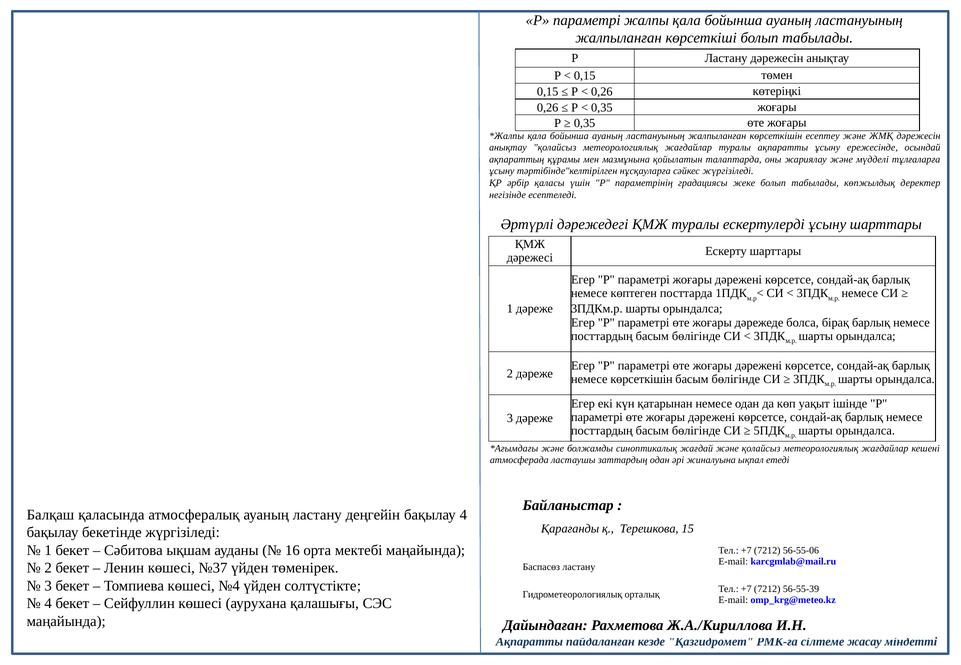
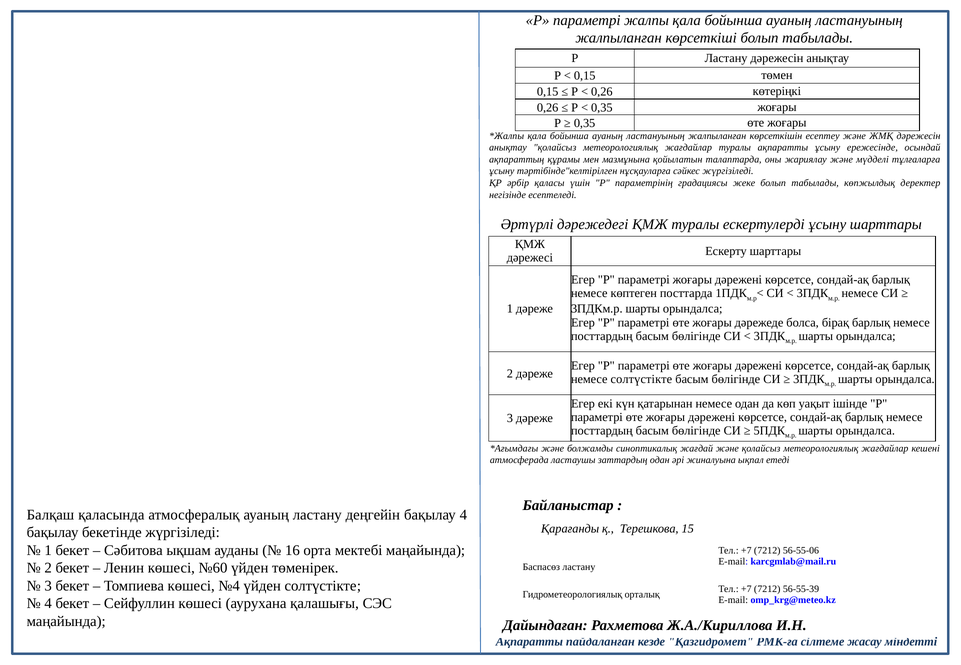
немесе көрсеткішін: көрсеткішін -> солтүстікте
№37: №37 -> №60
